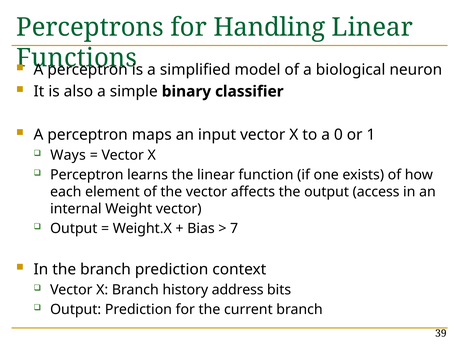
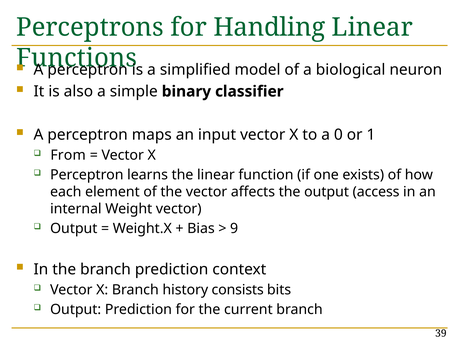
Ways: Ways -> From
7: 7 -> 9
address: address -> consists
